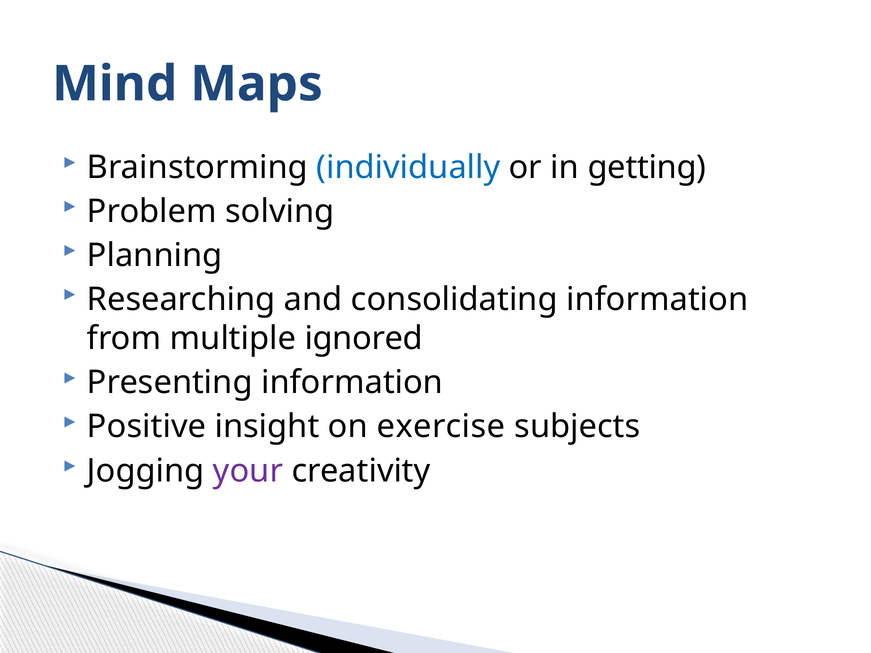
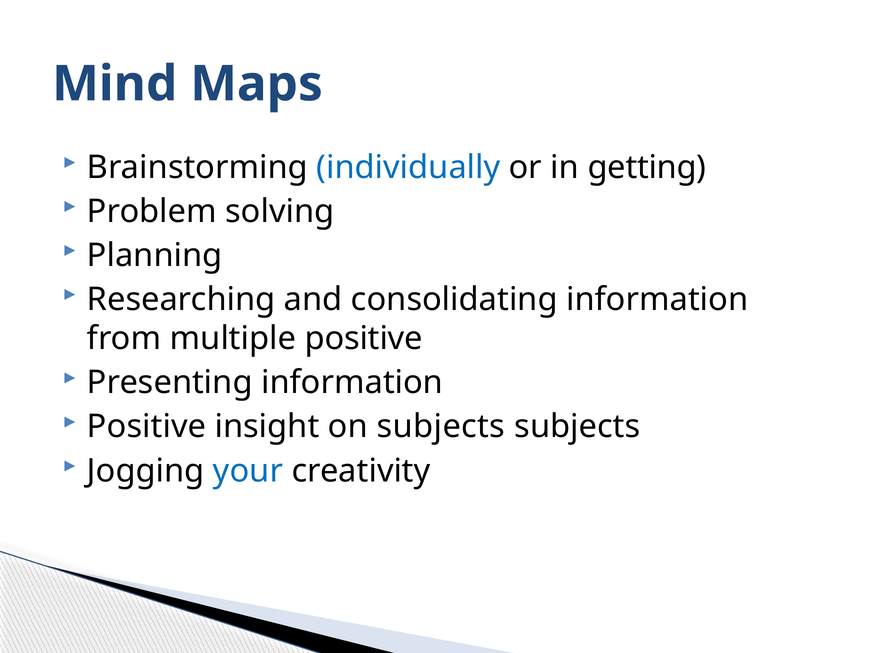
multiple ignored: ignored -> positive
on exercise: exercise -> subjects
your colour: purple -> blue
